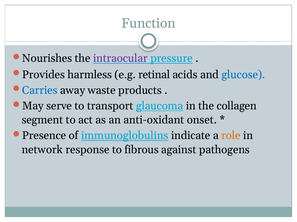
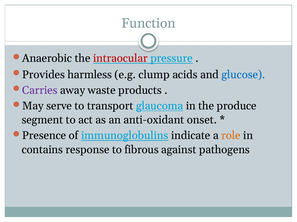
Nourishes: Nourishes -> Anaerobic
intraocular colour: purple -> red
retinal: retinal -> clump
Carries colour: blue -> purple
collagen: collagen -> produce
network: network -> contains
